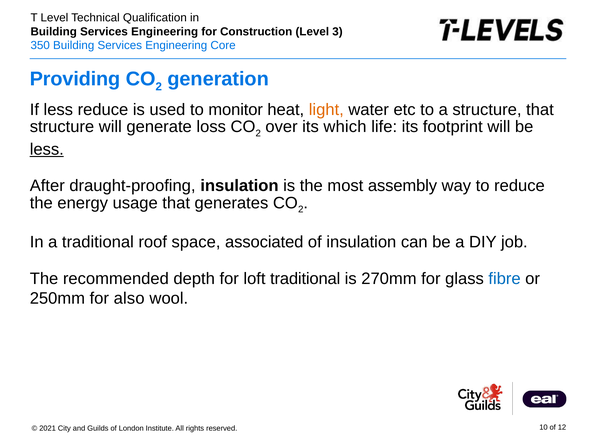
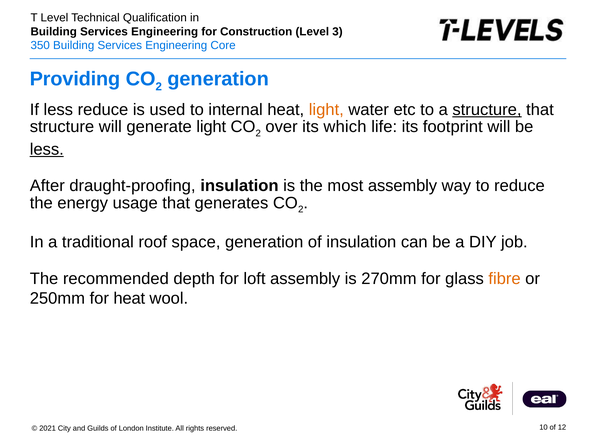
monitor: monitor -> internal
structure at (487, 110) underline: none -> present
generate loss: loss -> light
space associated: associated -> generation
loft traditional: traditional -> assembly
fibre colour: blue -> orange
for also: also -> heat
